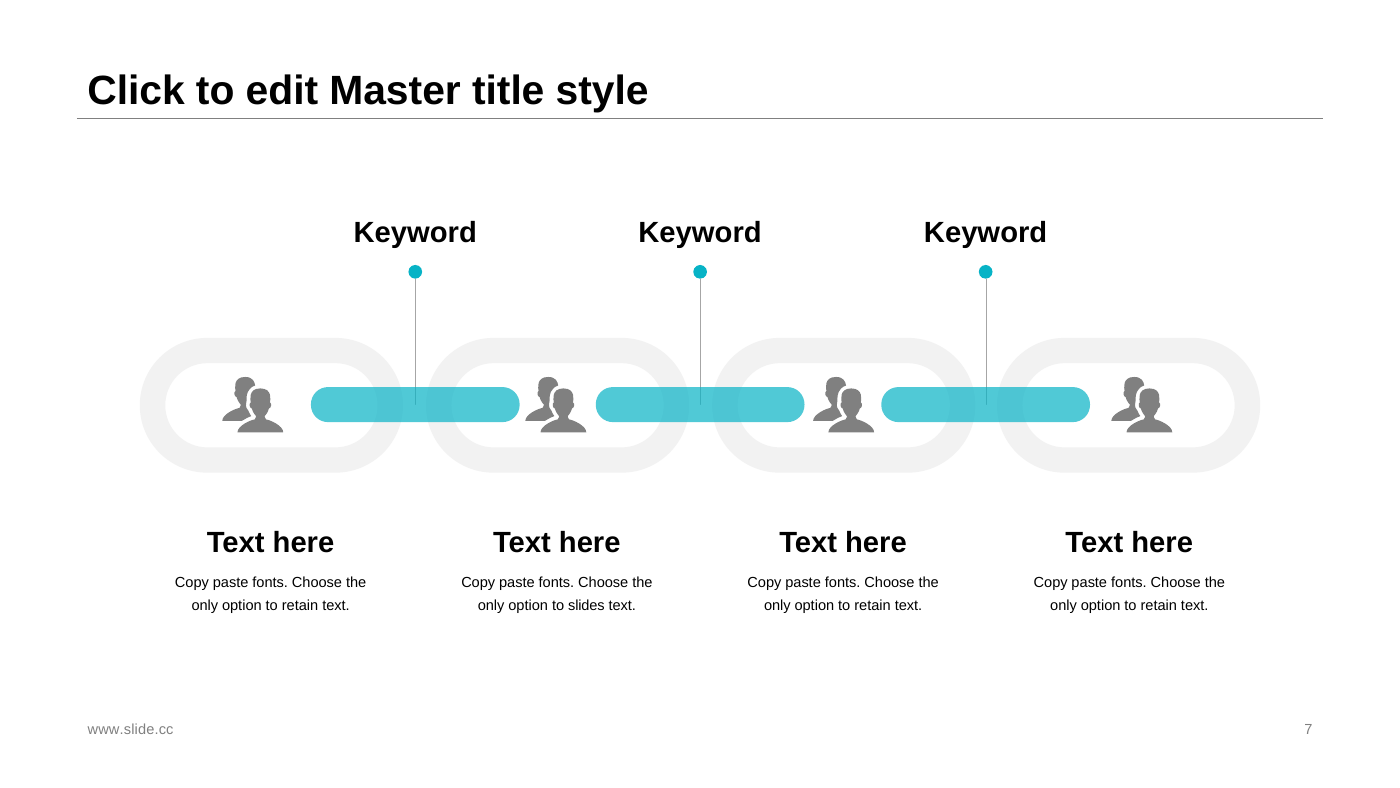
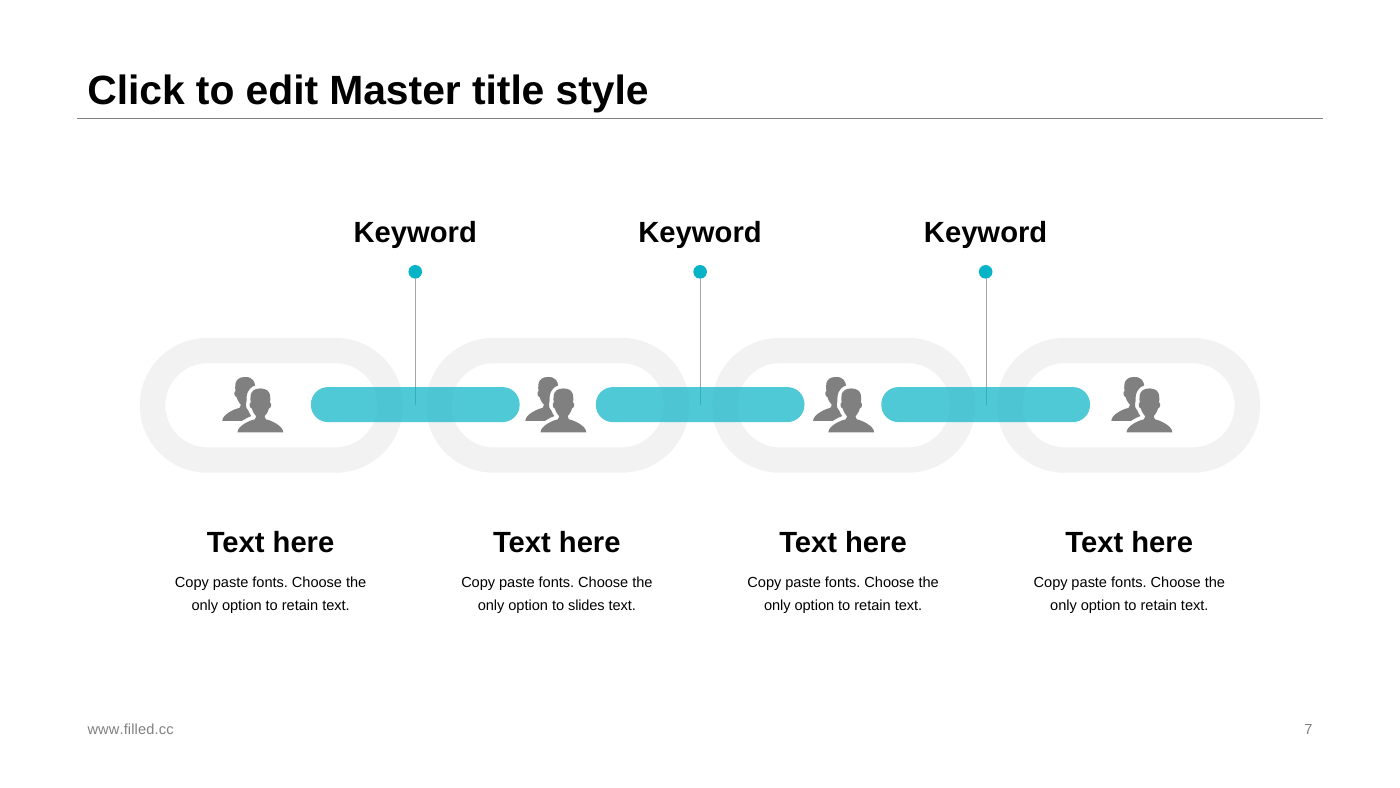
www.slide.cc: www.slide.cc -> www.filled.cc
